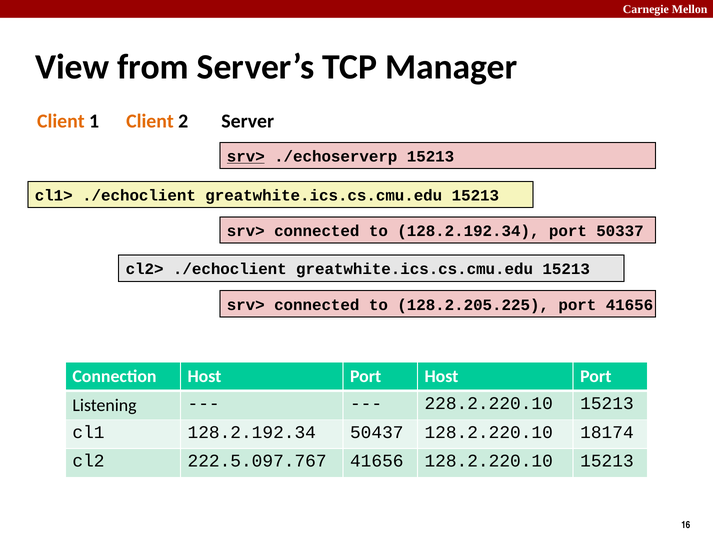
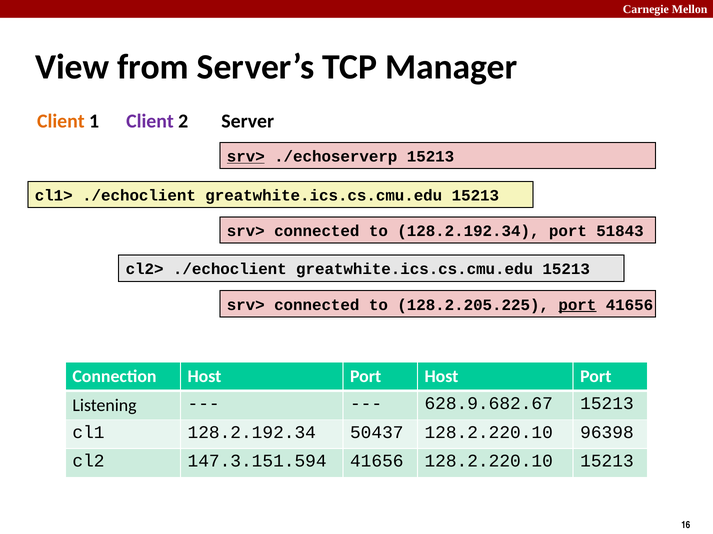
Client at (150, 121) colour: orange -> purple
50337: 50337 -> 51843
port at (577, 305) underline: none -> present
228.2.220.10: 228.2.220.10 -> 628.9.682.67
18174: 18174 -> 96398
222.5.097.767: 222.5.097.767 -> 147.3.151.594
